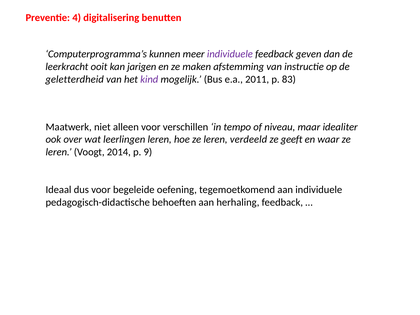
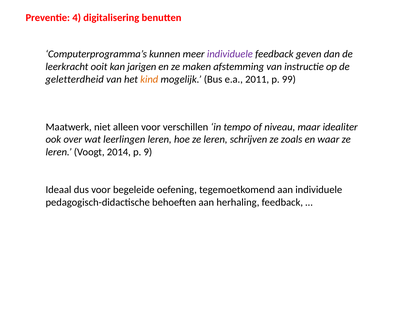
kind colour: purple -> orange
83: 83 -> 99
verdeeld: verdeeld -> schrijven
geeft: geeft -> zoals
